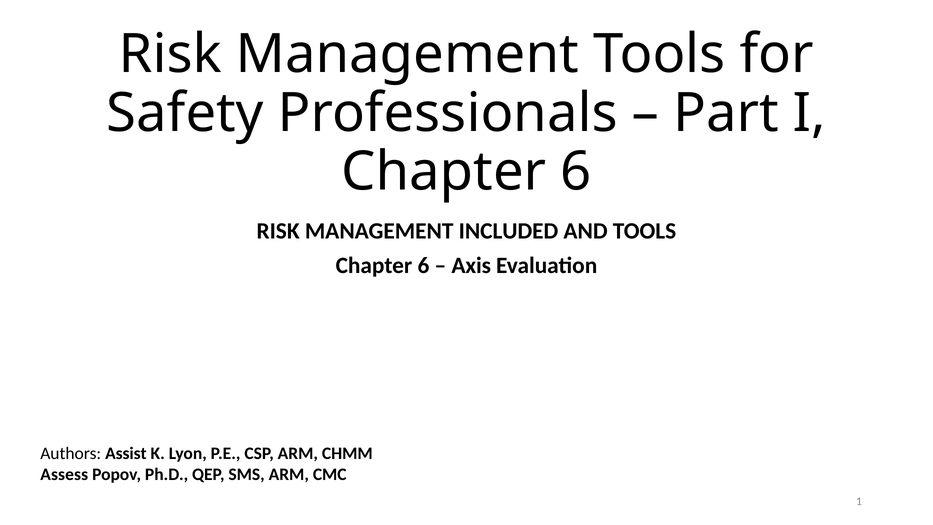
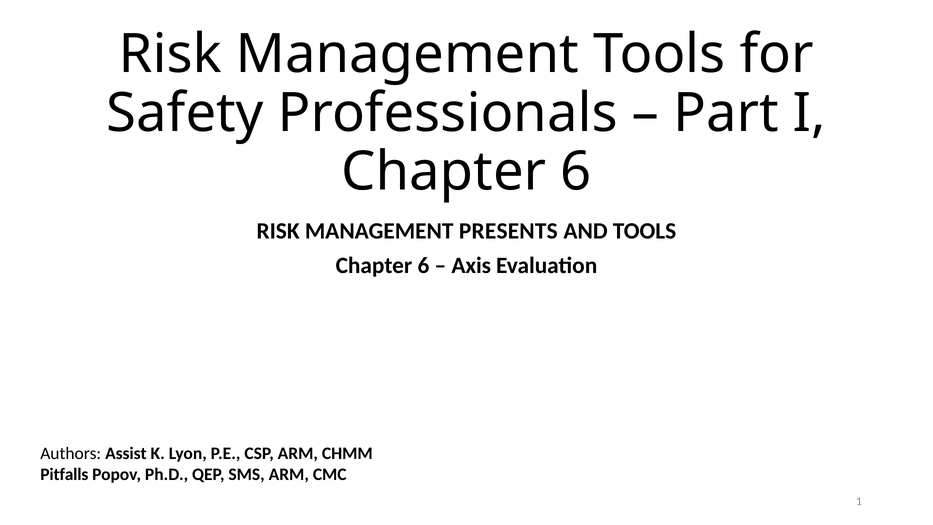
INCLUDED: INCLUDED -> PRESENTS
Assess: Assess -> Pitfalls
